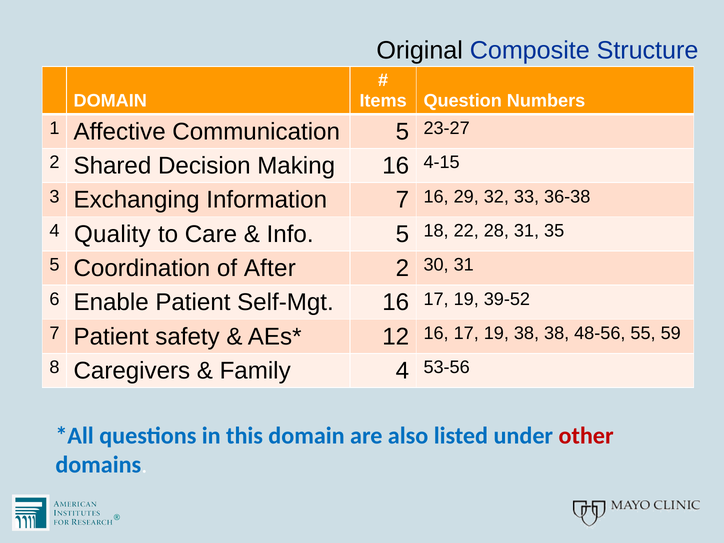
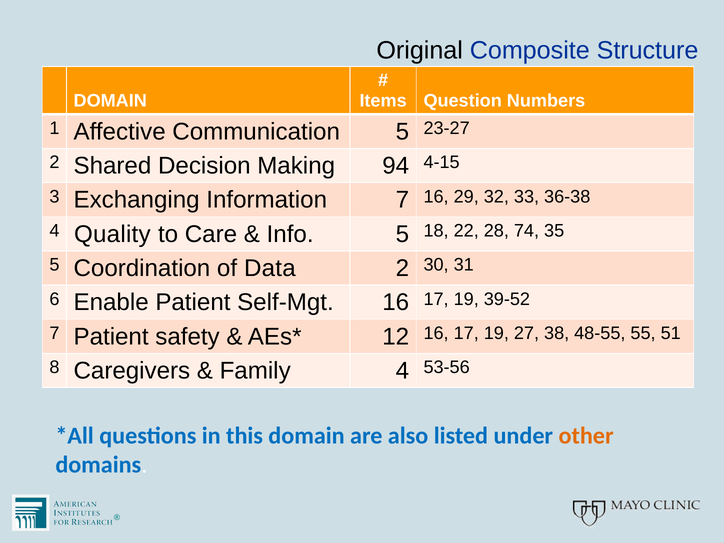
Making 16: 16 -> 94
28 31: 31 -> 74
After: After -> Data
19 38: 38 -> 27
48-56: 48-56 -> 48-55
59: 59 -> 51
other colour: red -> orange
